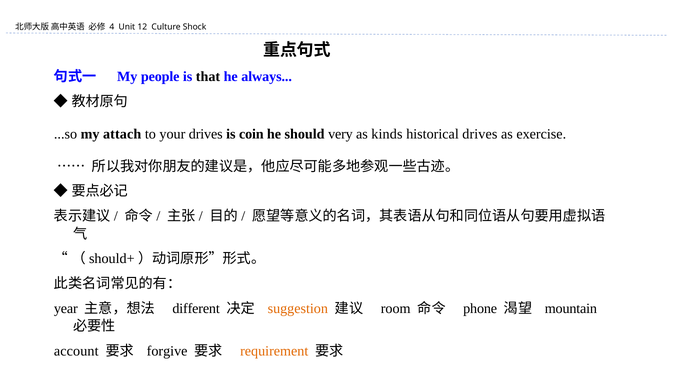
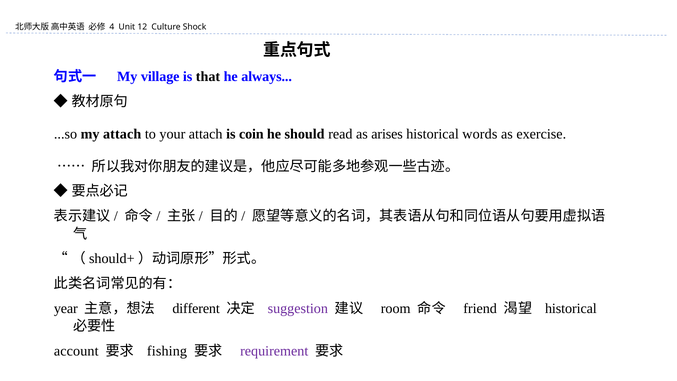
people: people -> village
your drives: drives -> attach
very: very -> read
kinds: kinds -> arises
historical drives: drives -> words
suggestion colour: orange -> purple
phone: phone -> friend
mountain at (571, 308): mountain -> historical
forgive: forgive -> fishing
requirement colour: orange -> purple
